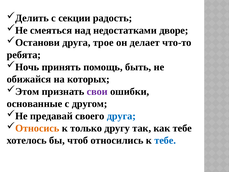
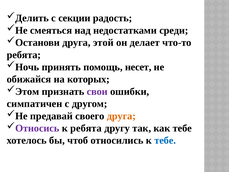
дворе: дворе -> среди
трое: трое -> этой
быть: быть -> несет
основанные: основанные -> симпатичен
друга at (121, 116) colour: blue -> orange
Относись colour: orange -> purple
к только: только -> ребята
